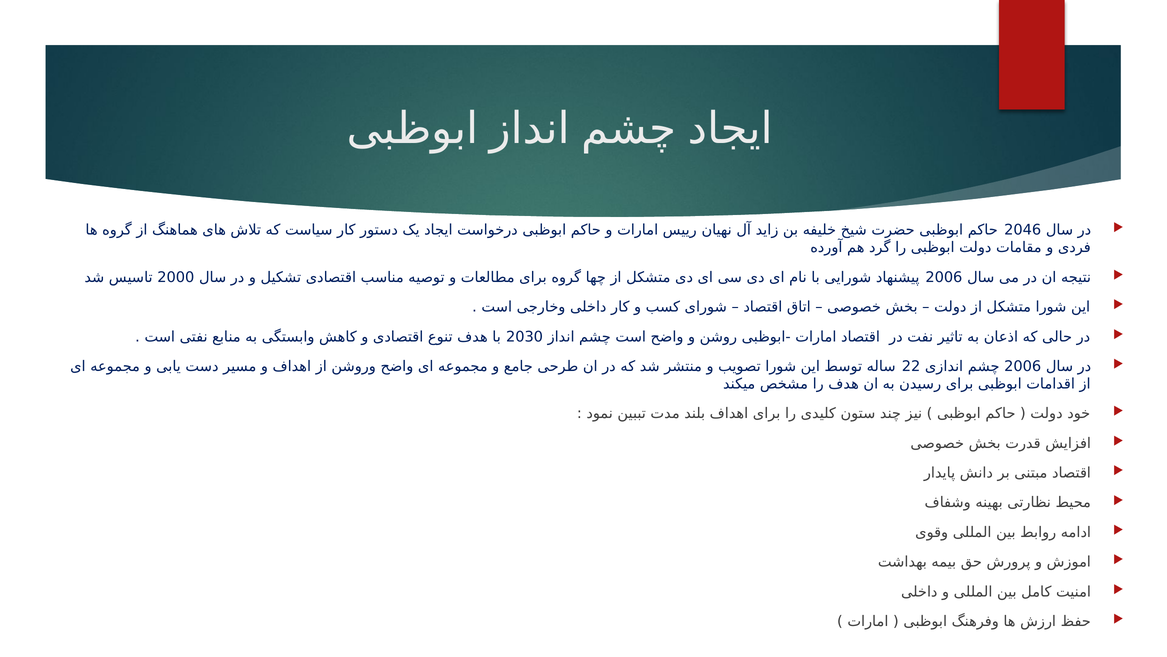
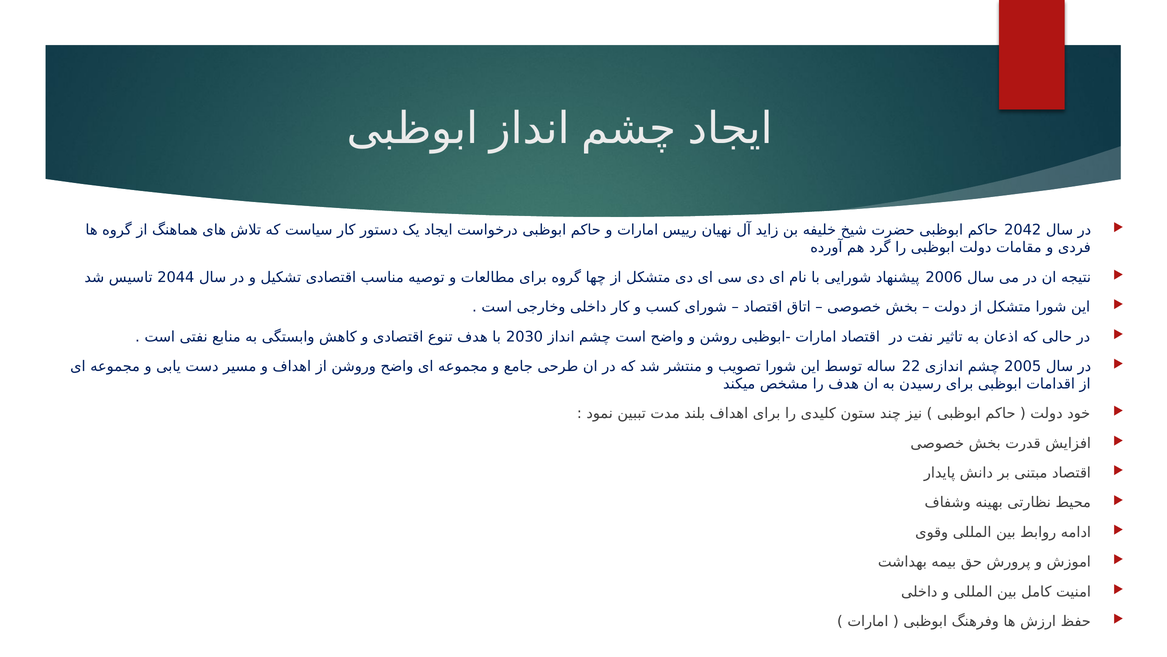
2046: 2046 -> 2042
2000: 2000 -> 2044
2006 at (1023, 366): 2006 -> 2005
